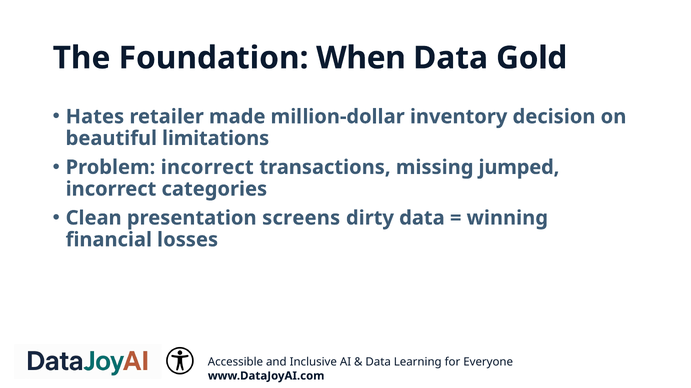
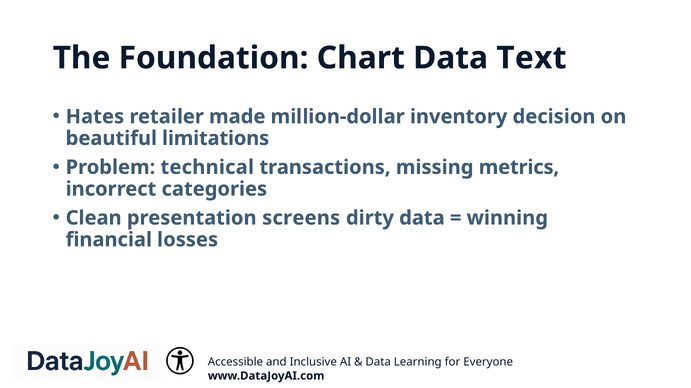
When: When -> Chart
Gold: Gold -> Text
Problem incorrect: incorrect -> technical
jumped: jumped -> metrics
